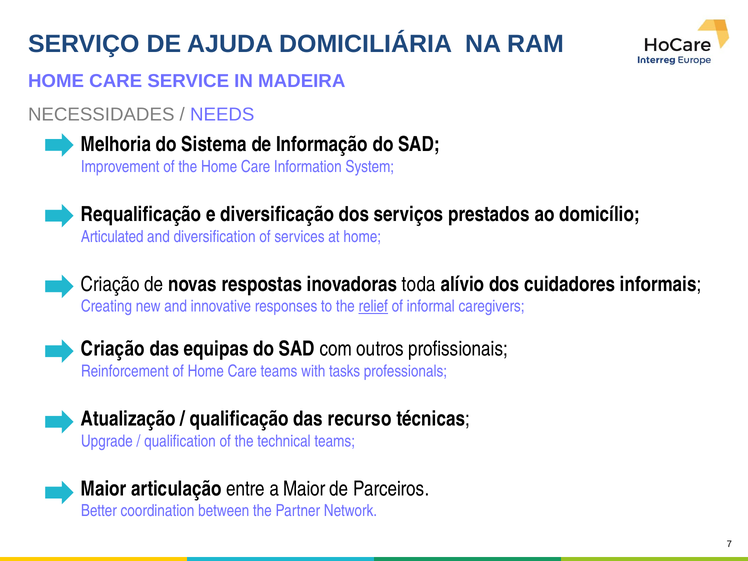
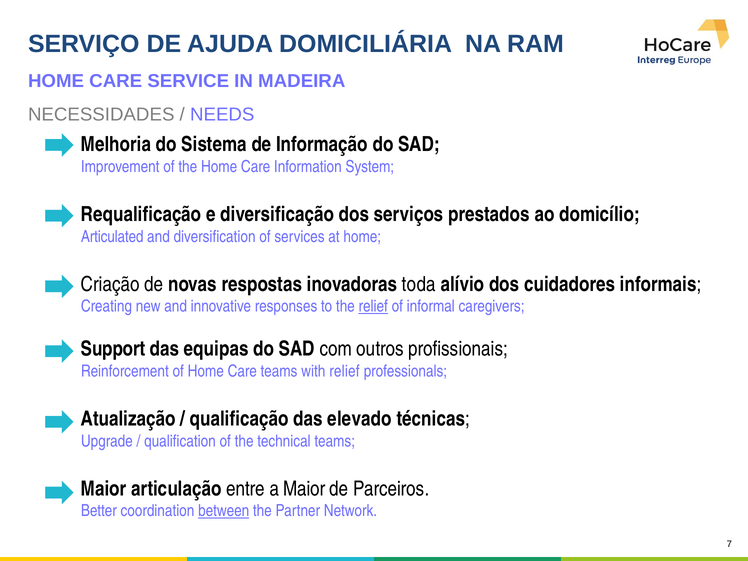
Criação at (113, 349): Criação -> Support
with tasks: tasks -> relief
recurso: recurso -> elevado
between underline: none -> present
